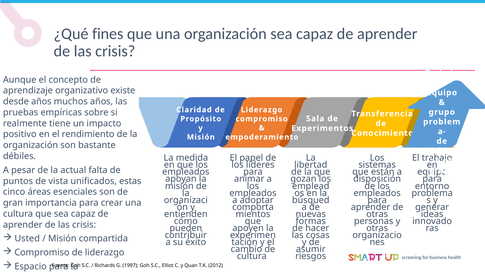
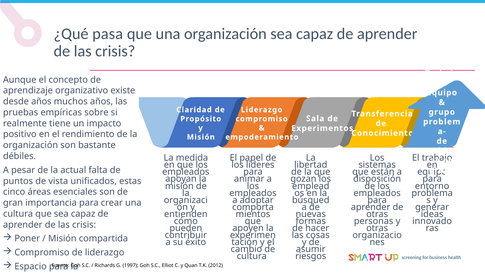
fines: fines -> pasa
Usted: Usted -> Poner
